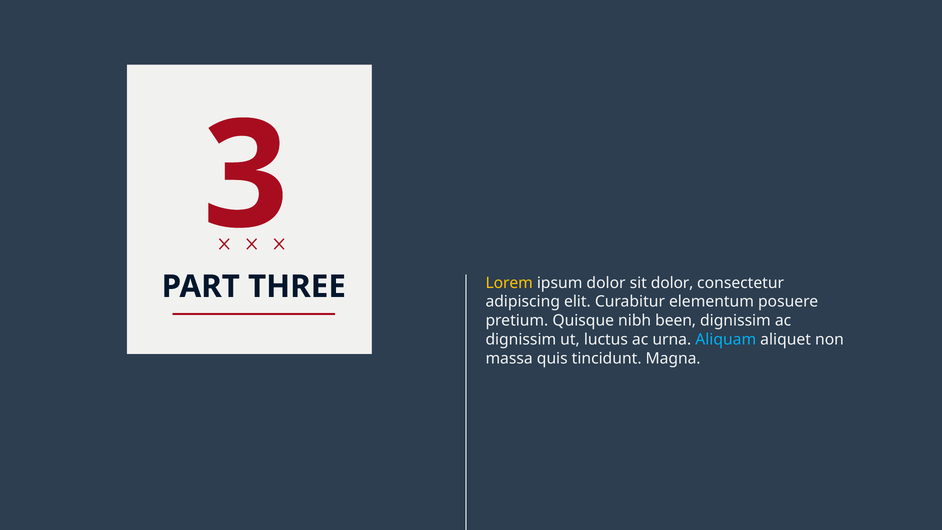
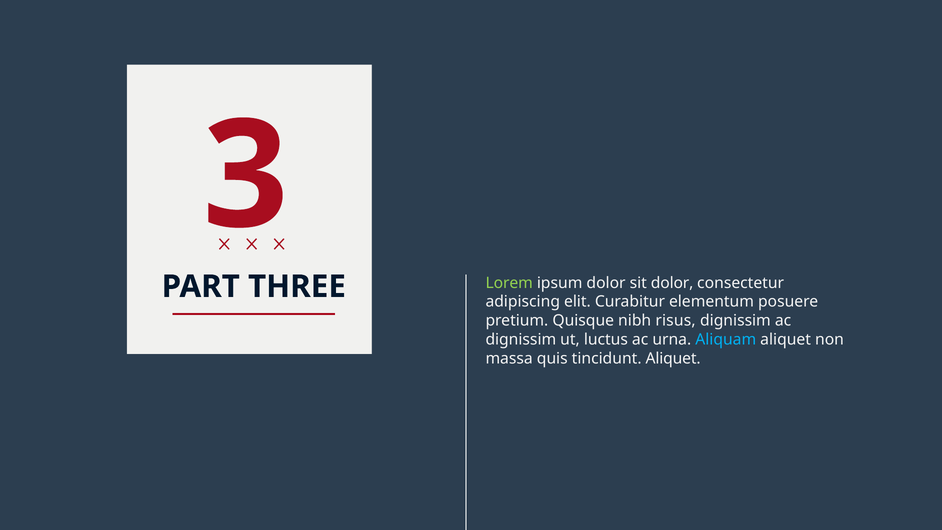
Lorem colour: yellow -> light green
been: been -> risus
tincidunt Magna: Magna -> Aliquet
